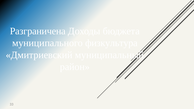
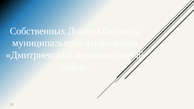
Разграничена: Разграничена -> Собственных
